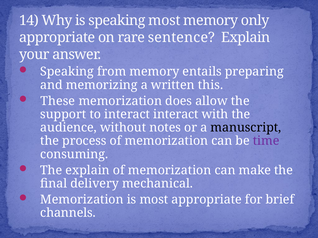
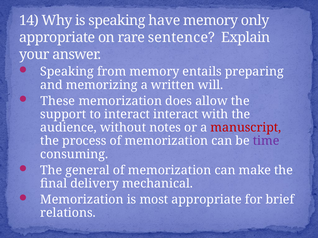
speaking most: most -> have
this: this -> will
manuscript colour: black -> red
The explain: explain -> general
channels: channels -> relations
